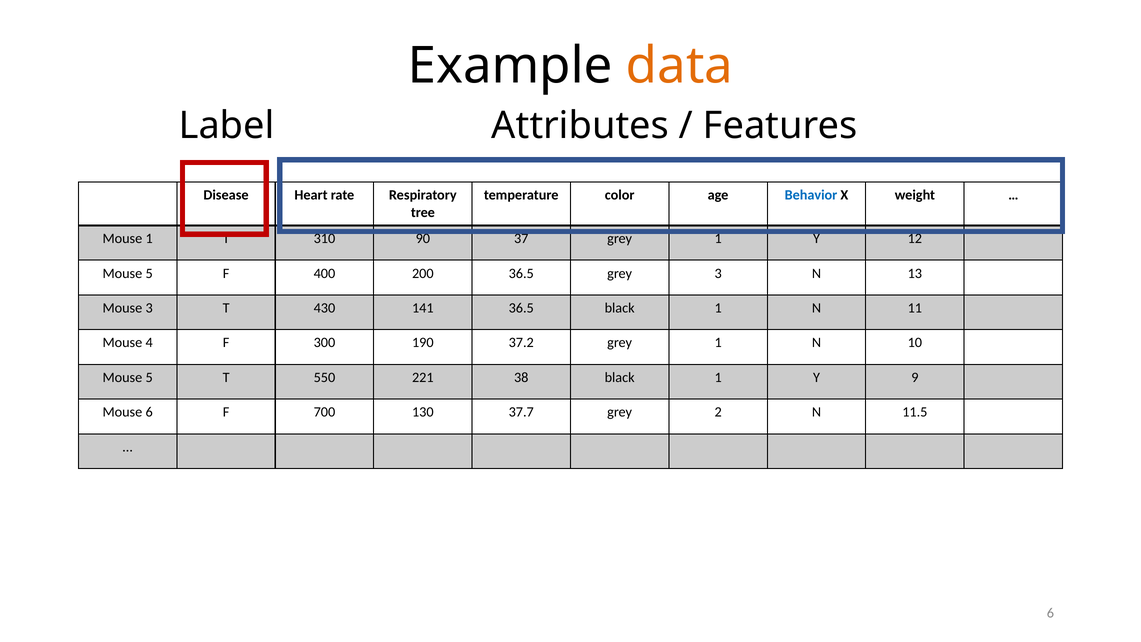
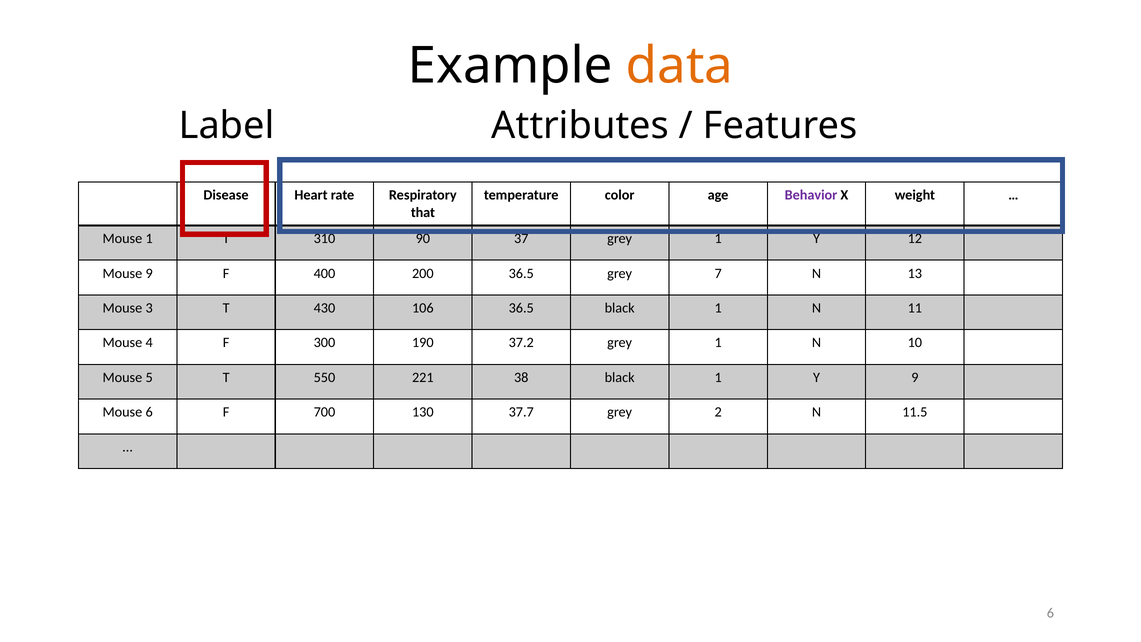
Behavior colour: blue -> purple
tree: tree -> that
5 at (149, 273): 5 -> 9
grey 3: 3 -> 7
141: 141 -> 106
